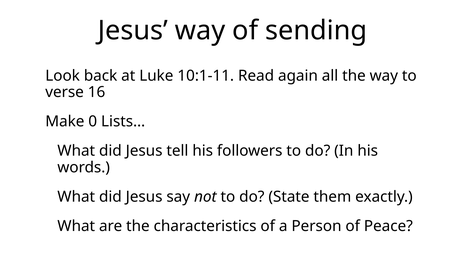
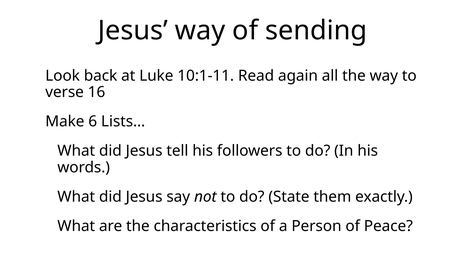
0: 0 -> 6
